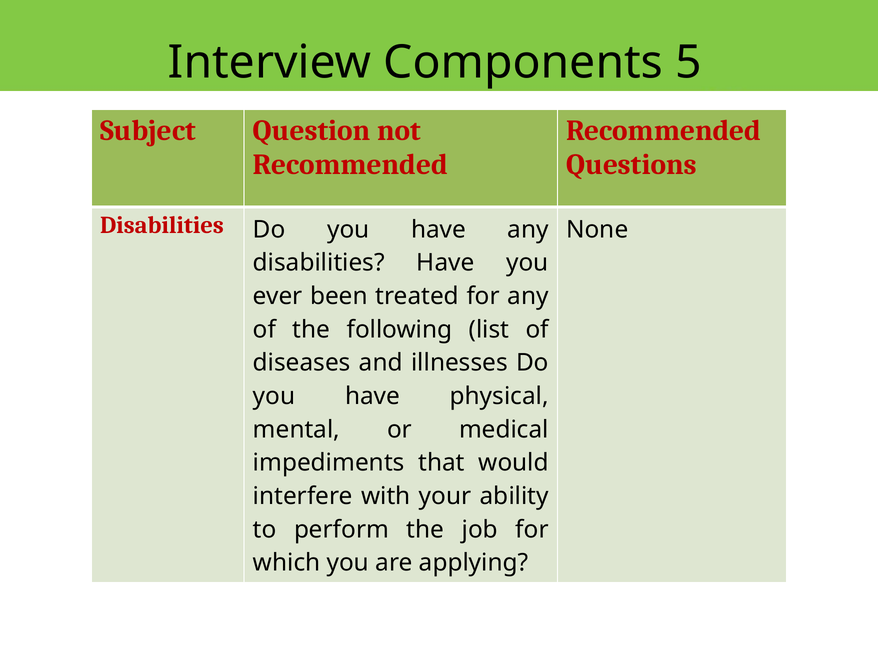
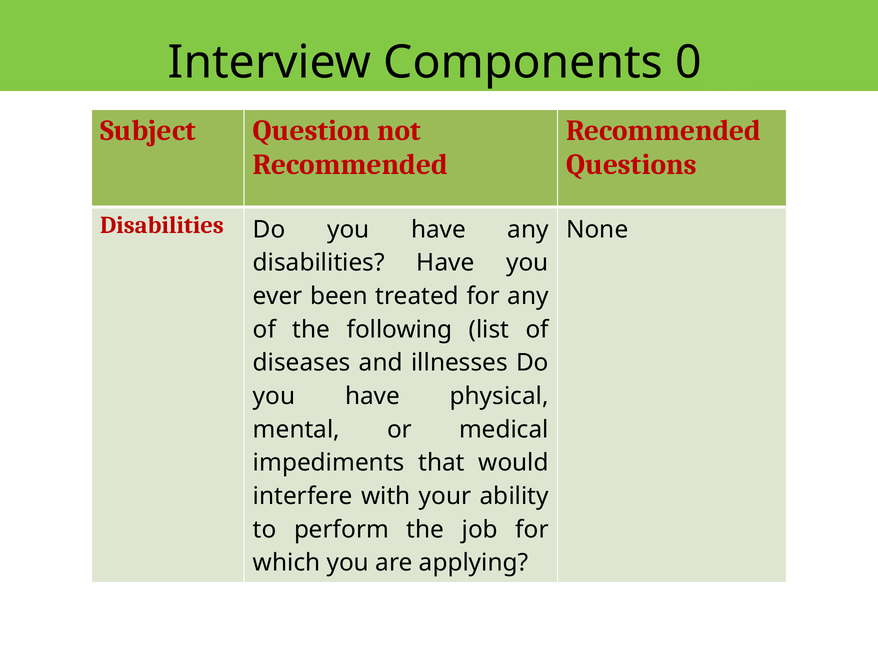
5: 5 -> 0
